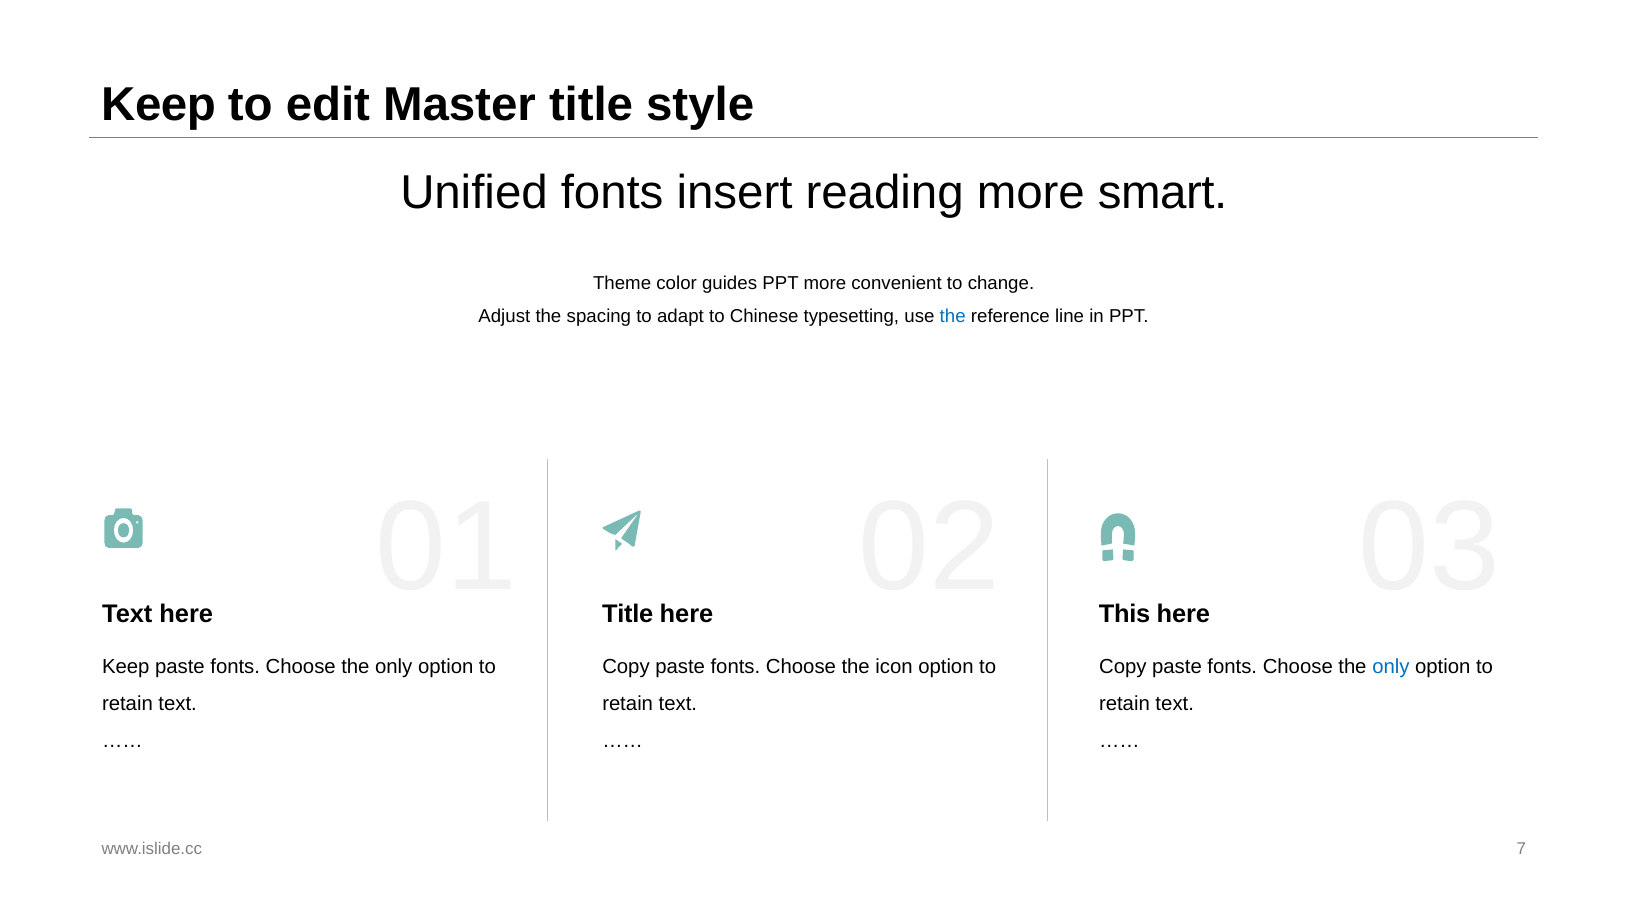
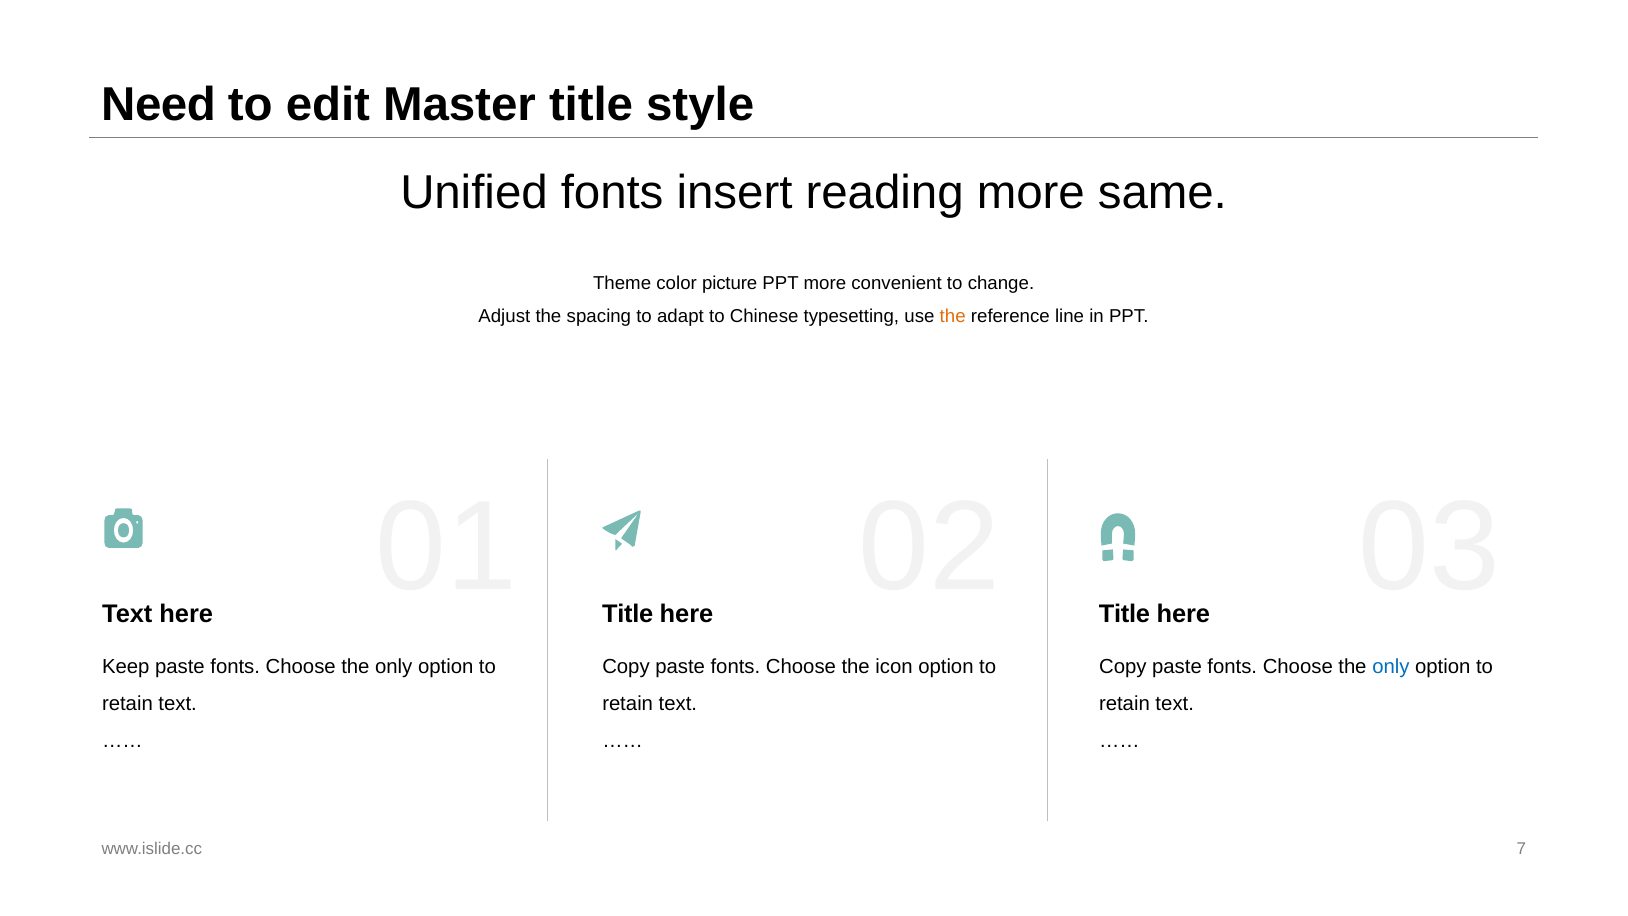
Keep at (159, 105): Keep -> Need
smart: smart -> same
guides: guides -> picture
the at (953, 316) colour: blue -> orange
This at (1124, 614): This -> Title
